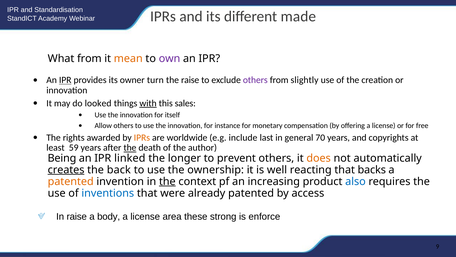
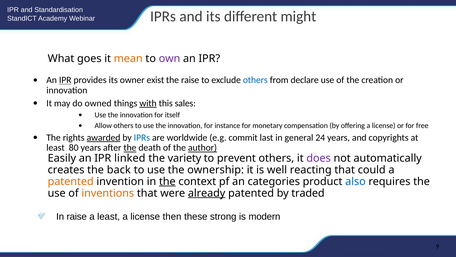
made: made -> might
What from: from -> goes
turn: turn -> exist
others at (255, 80) colour: purple -> blue
slightly: slightly -> declare
looked: looked -> owned
awarded underline: none -> present
IPRs at (142, 137) colour: orange -> blue
include: include -> commit
70: 70 -> 24
59: 59 -> 80
author underline: none -> present
Being: Being -> Easily
longer: longer -> variety
does colour: orange -> purple
creates underline: present -> none
backs: backs -> could
increasing: increasing -> categories
inventions colour: blue -> orange
already underline: none -> present
access: access -> traded
a body: body -> least
area: area -> then
enforce: enforce -> modern
